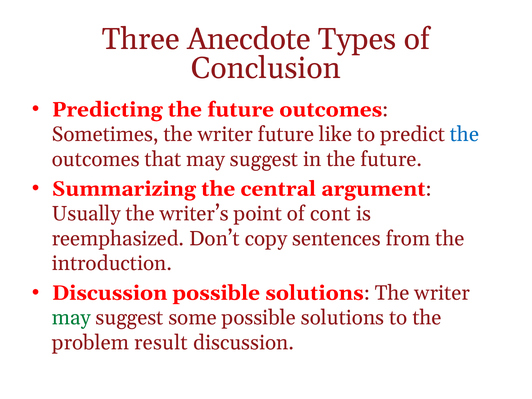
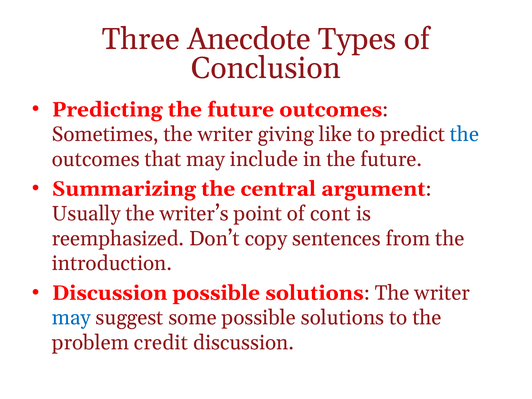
writer future: future -> giving
that may suggest: suggest -> include
may at (71, 318) colour: green -> blue
result: result -> credit
